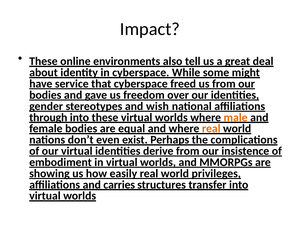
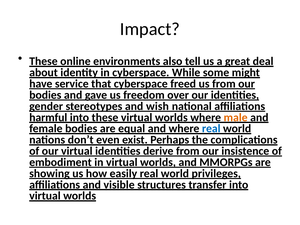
through: through -> harmful
real at (211, 129) colour: orange -> blue
carries: carries -> visible
